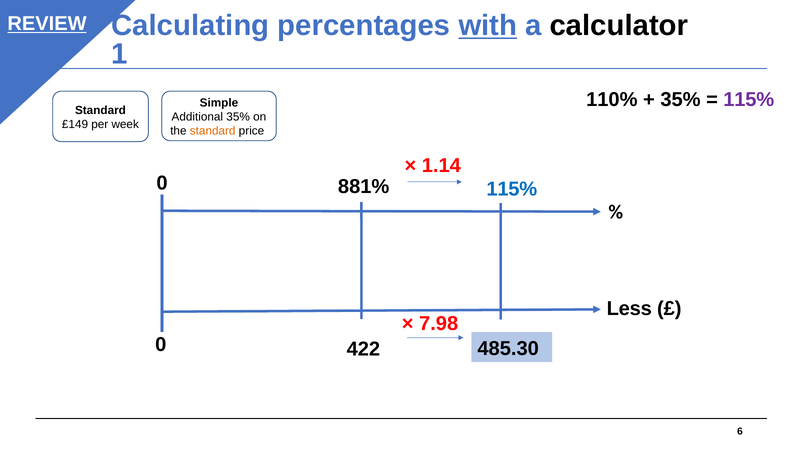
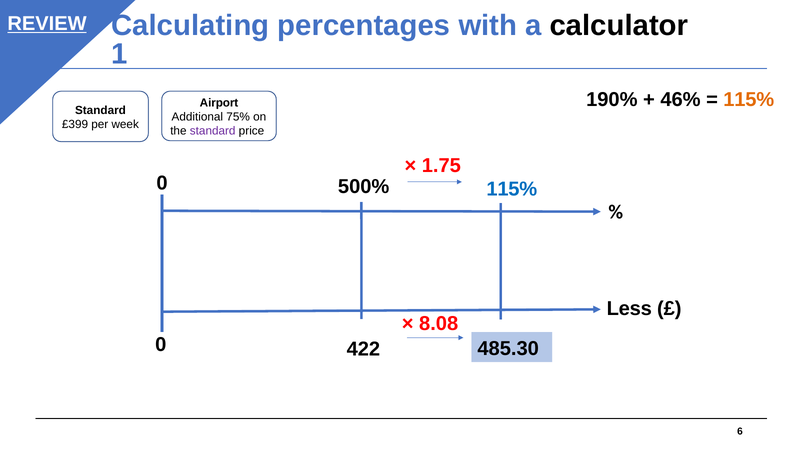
with underline: present -> none
110%: 110% -> 190%
35% at (680, 99): 35% -> 46%
115% at (749, 99) colour: purple -> orange
Simple: Simple -> Airport
Additional 35%: 35% -> 75%
£149: £149 -> £399
standard at (213, 131) colour: orange -> purple
1.14: 1.14 -> 1.75
881%: 881% -> 500%
7.98: 7.98 -> 8.08
